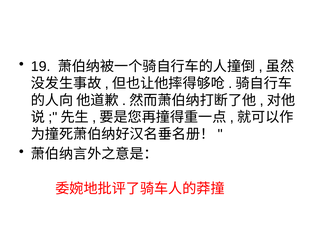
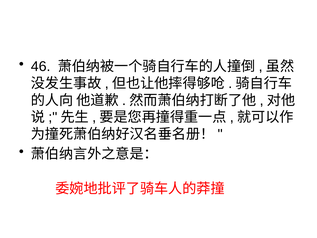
19: 19 -> 46
